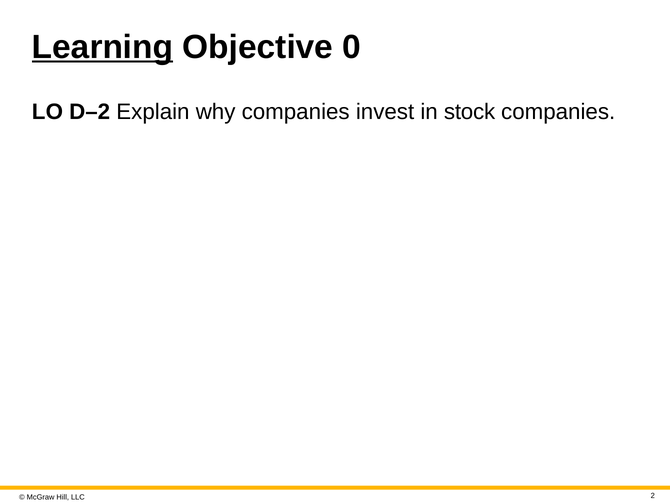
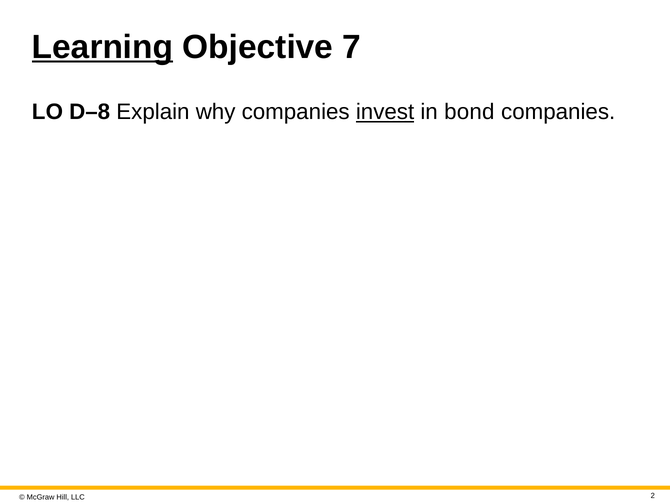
0: 0 -> 7
D–2: D–2 -> D–8
invest underline: none -> present
stock: stock -> bond
